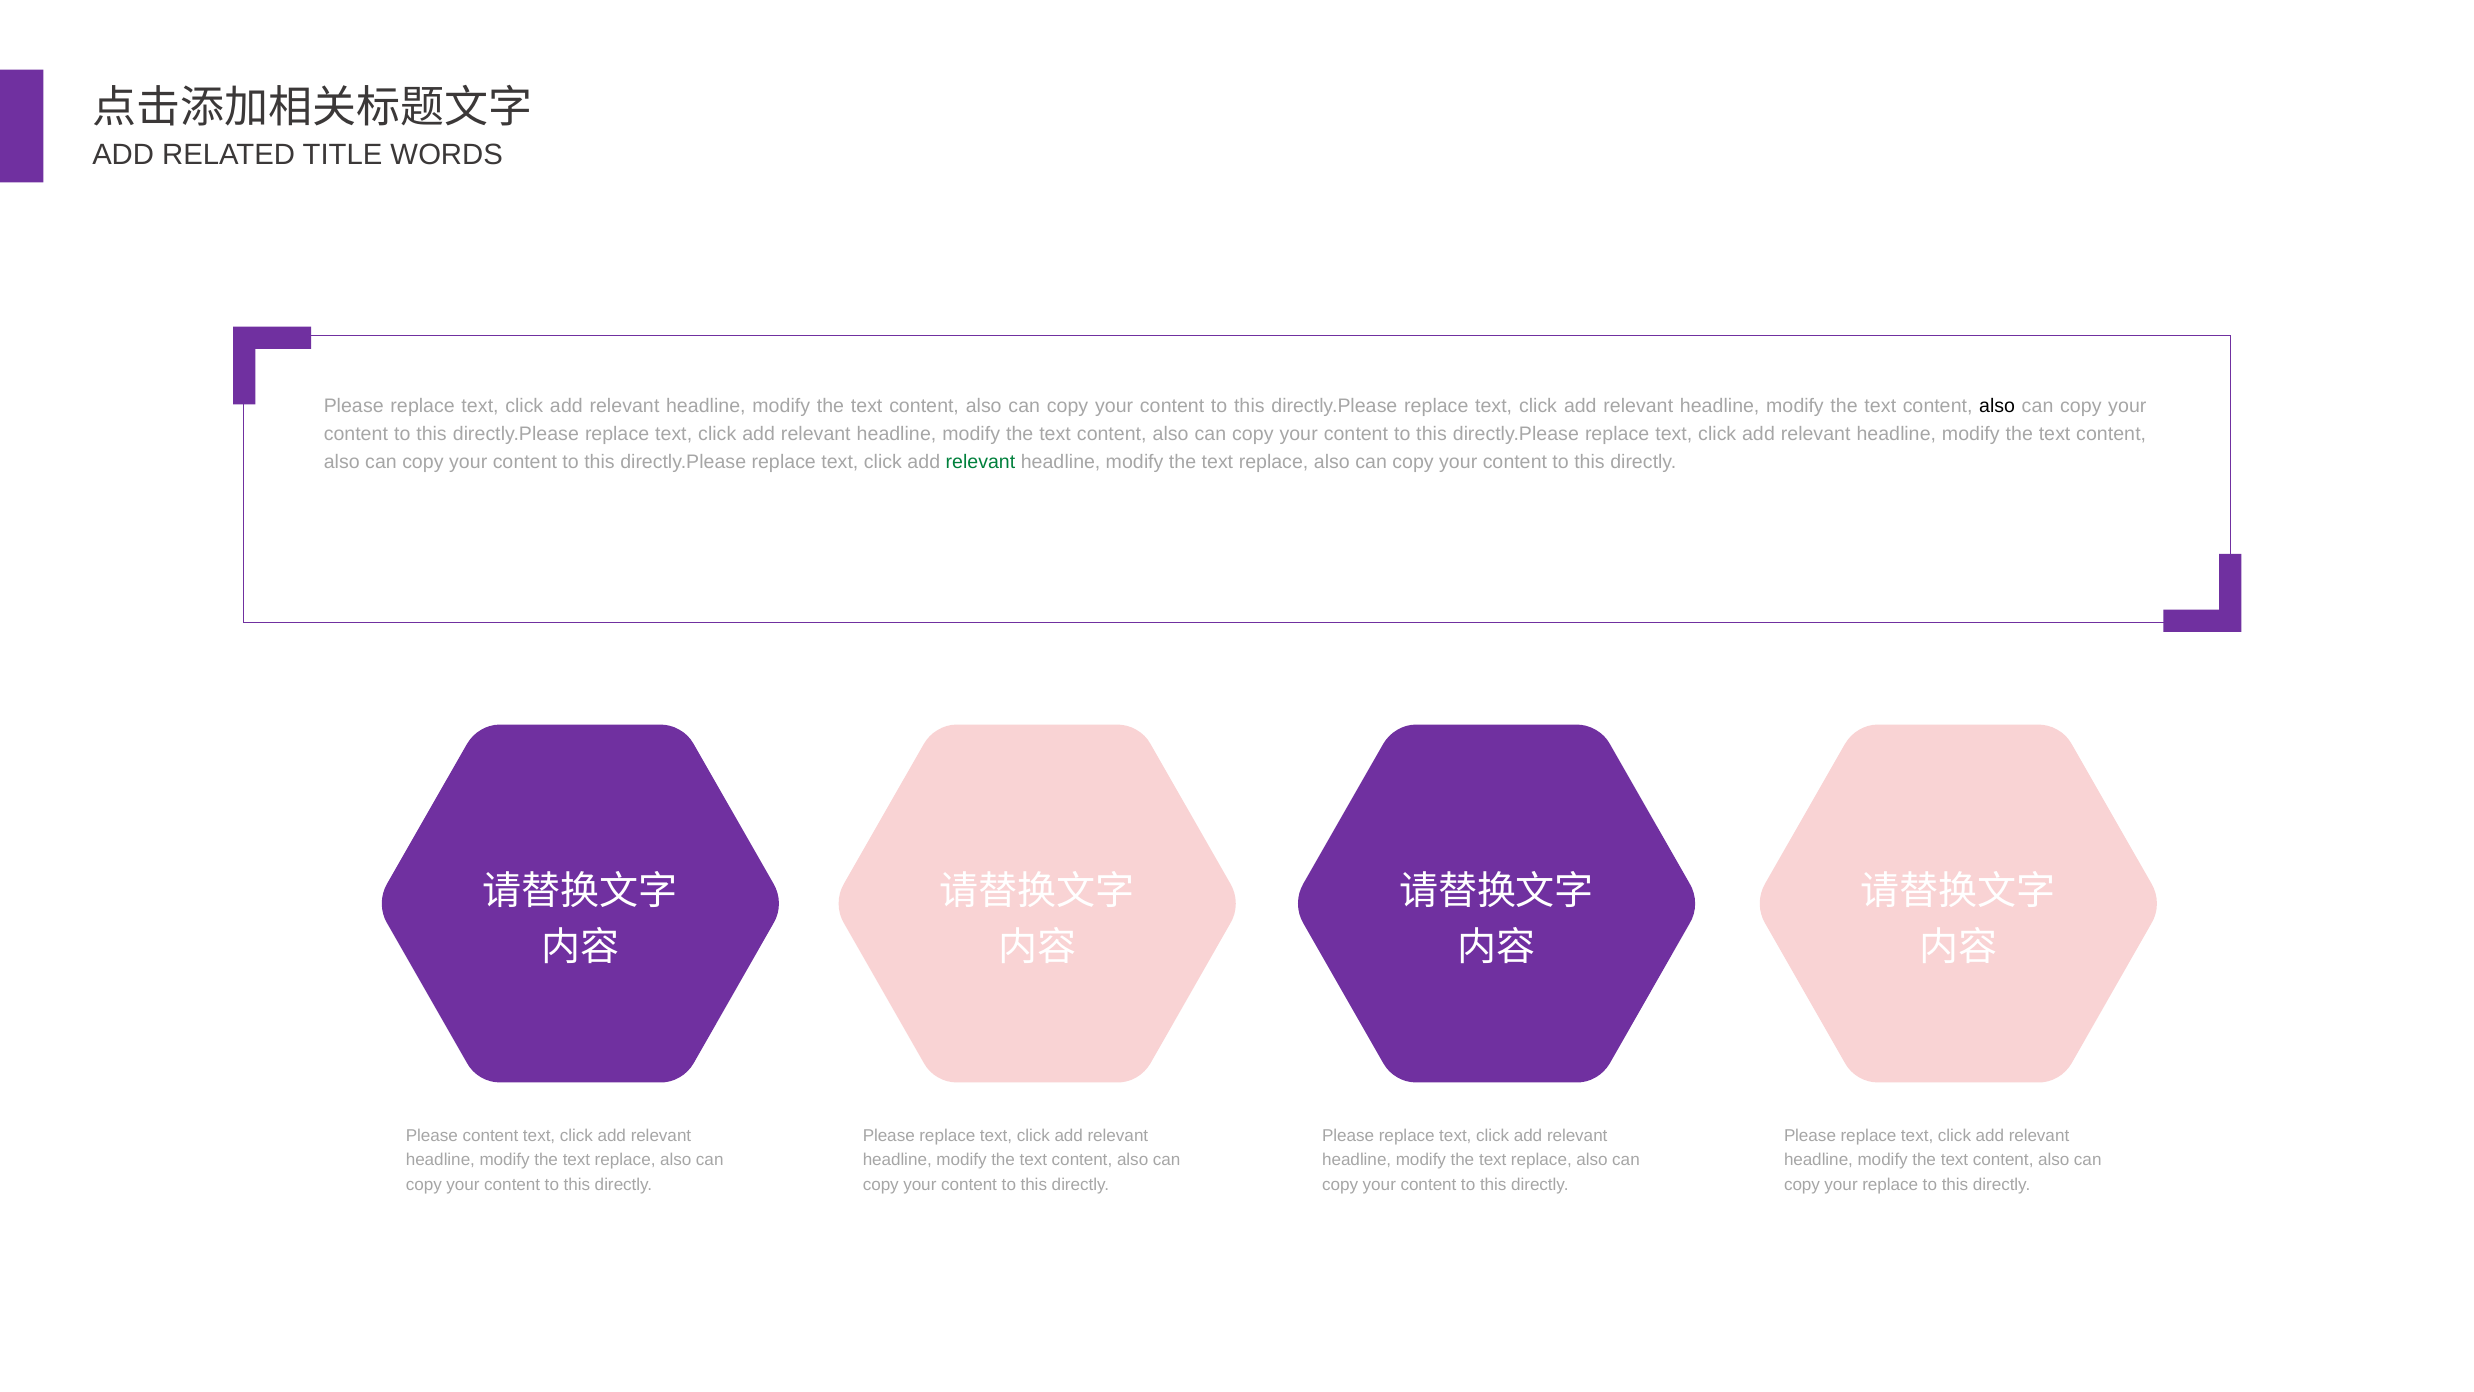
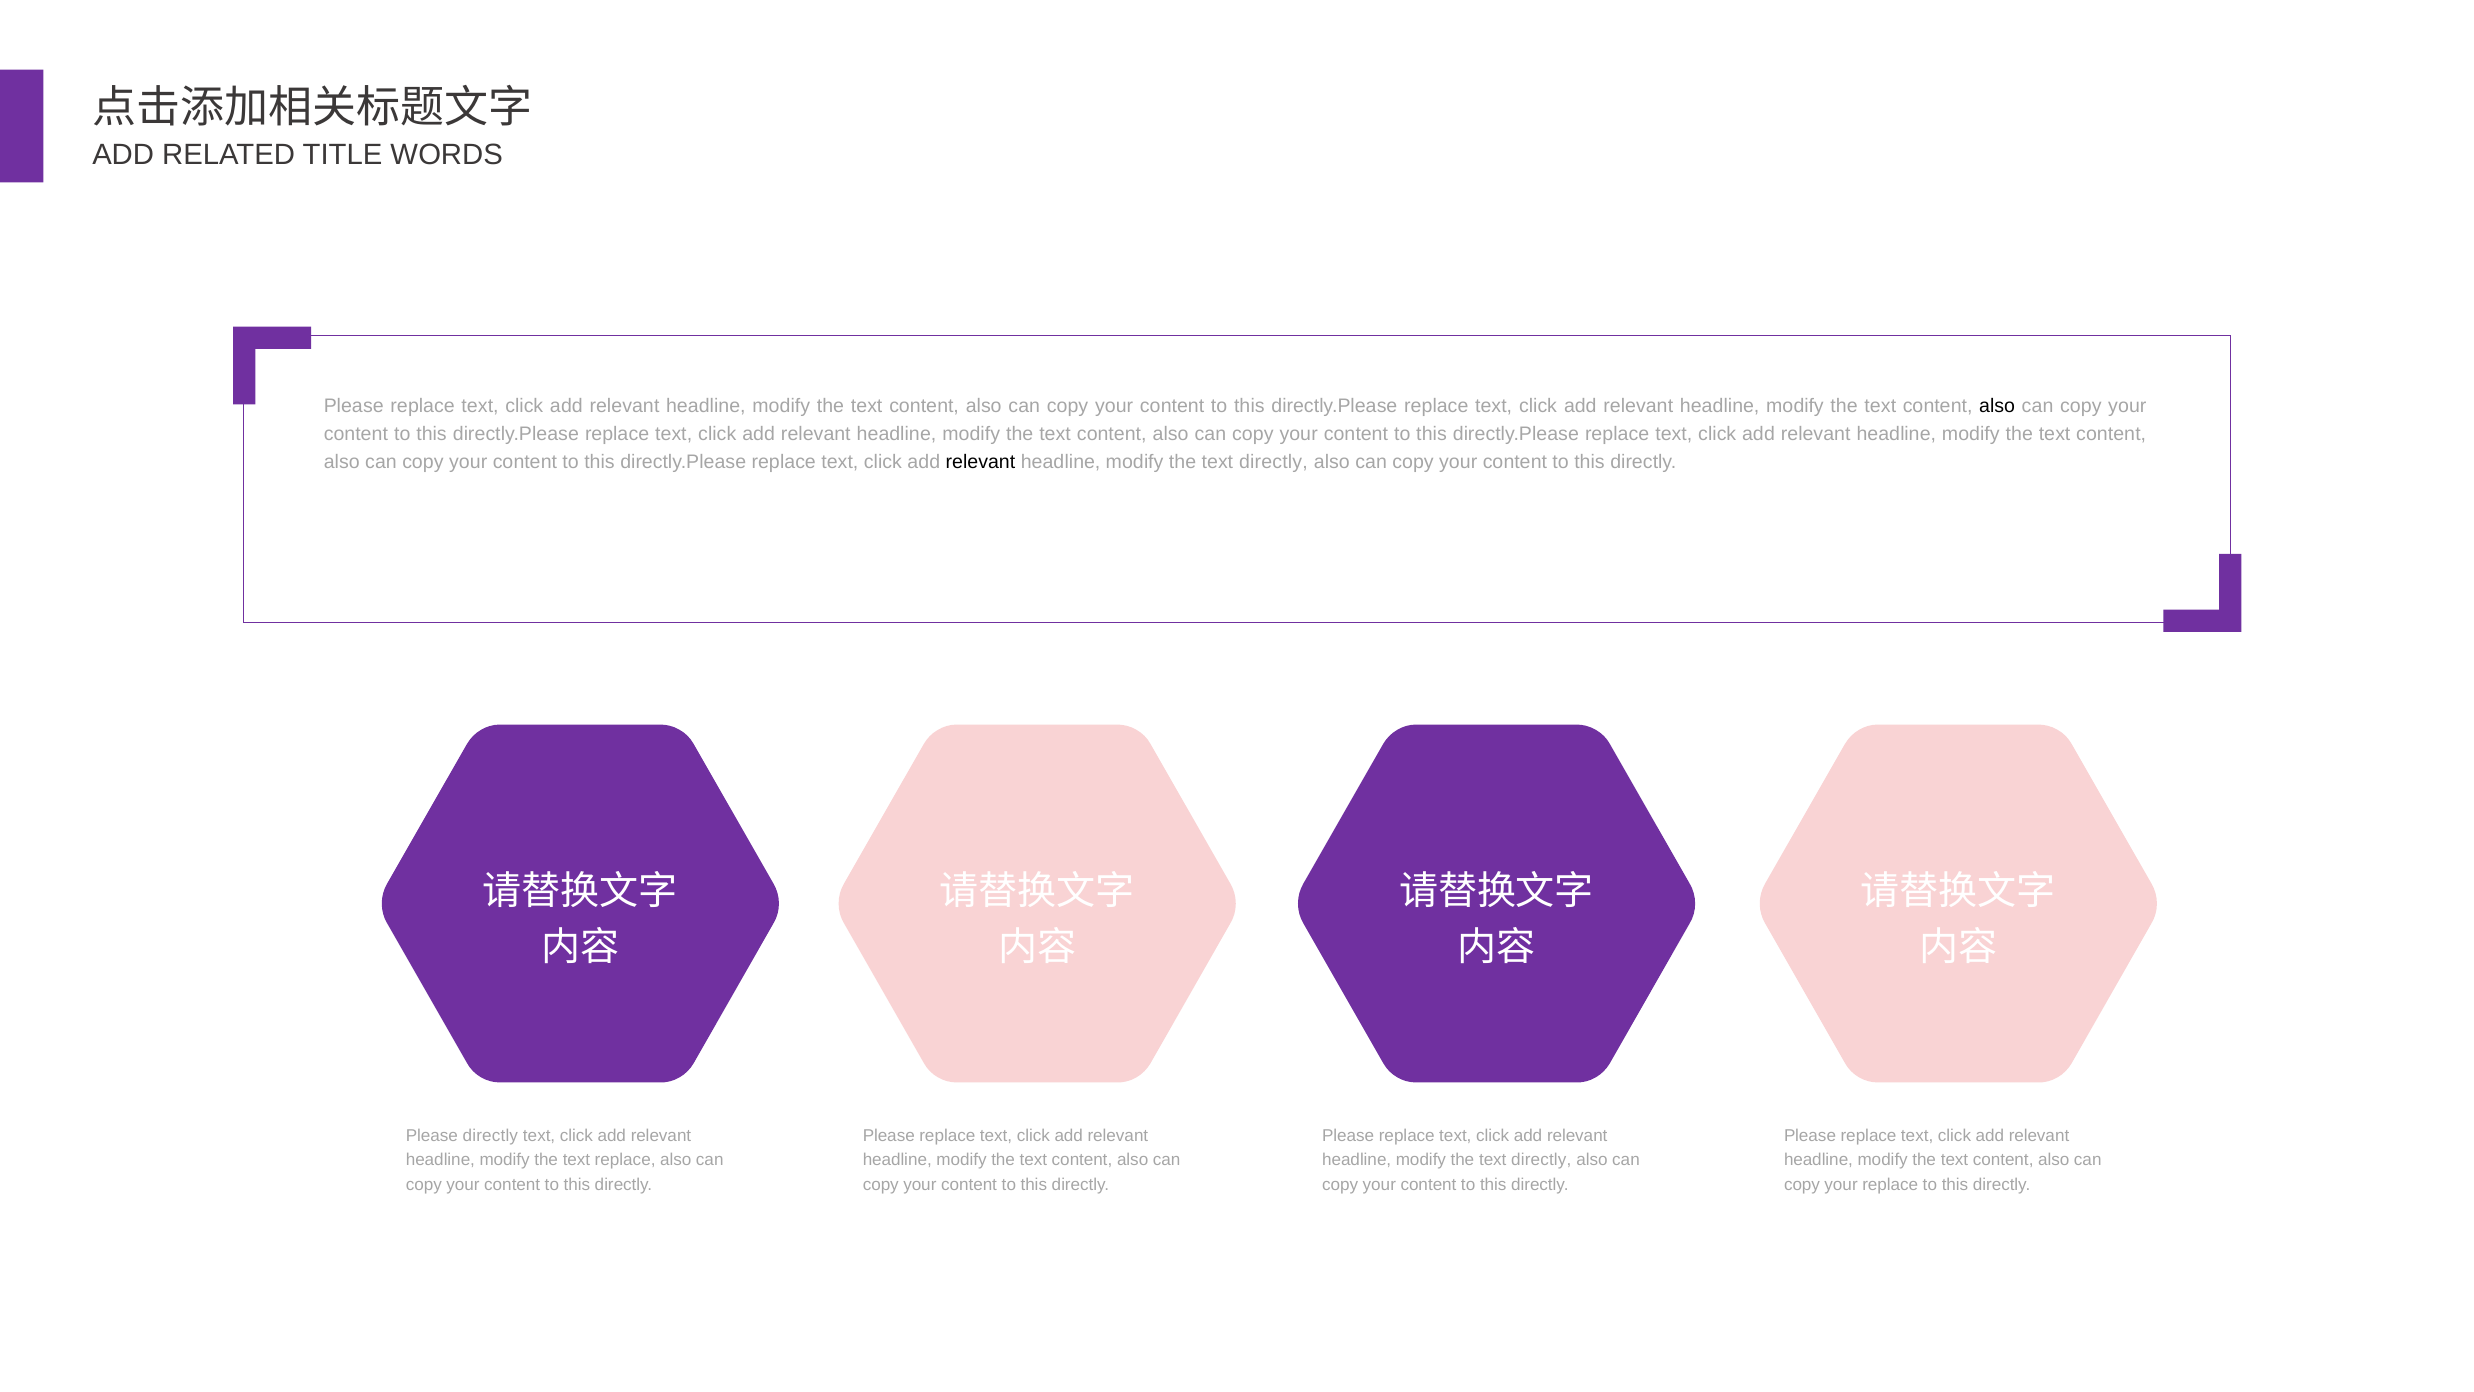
relevant at (980, 462) colour: green -> black
replace at (1274, 462): replace -> directly
Please content: content -> directly
replace at (1541, 1160): replace -> directly
